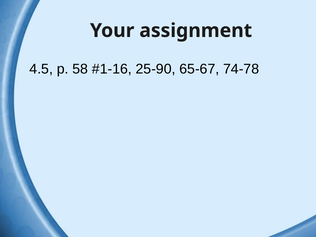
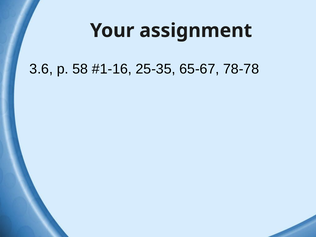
4.5: 4.5 -> 3.6
25-90: 25-90 -> 25-35
74-78: 74-78 -> 78-78
